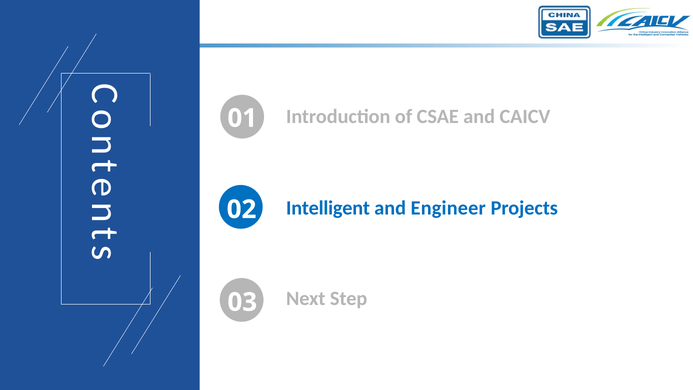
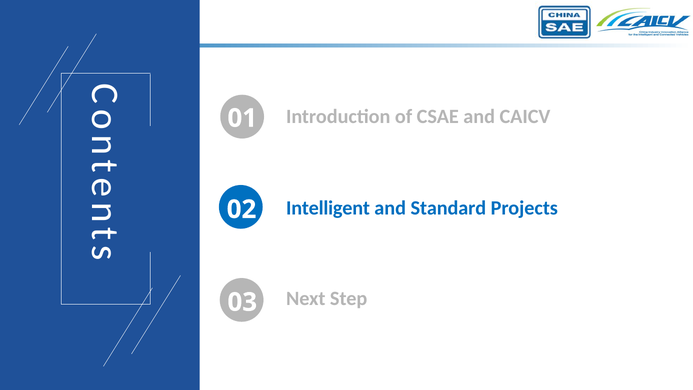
Engineer: Engineer -> Standard
